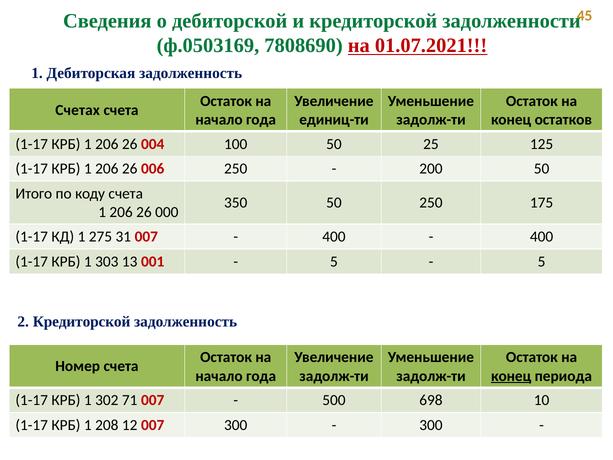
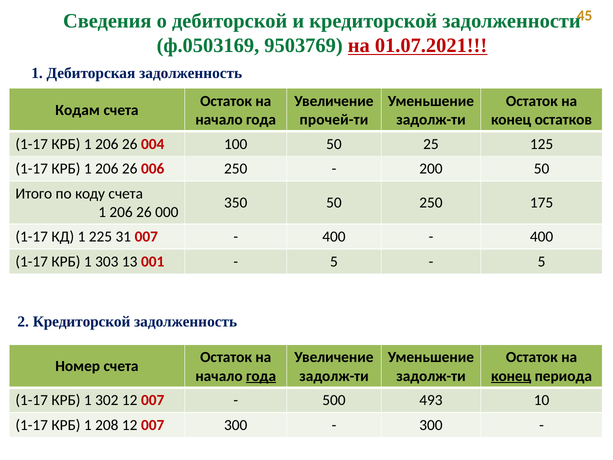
7808690: 7808690 -> 9503769
Счетах: Счетах -> Кодам
единиц-ти: единиц-ти -> прочей-ти
275: 275 -> 225
года at (261, 376) underline: none -> present
302 71: 71 -> 12
698: 698 -> 493
